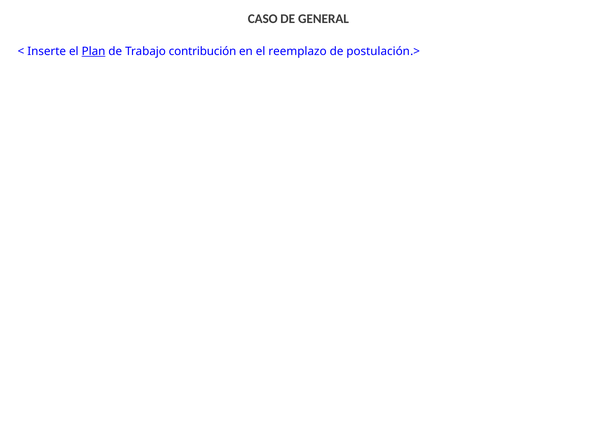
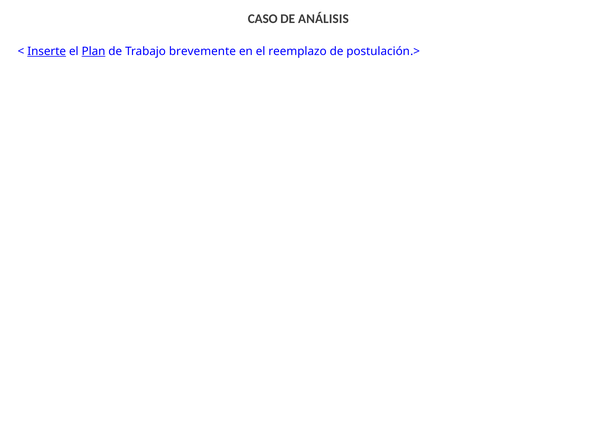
GENERAL: GENERAL -> ANÁLISIS
Inserte underline: none -> present
contribución: contribución -> brevemente
